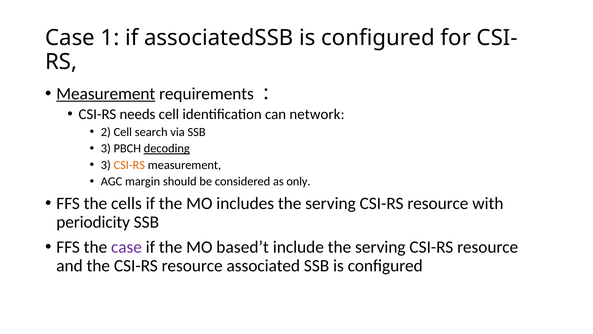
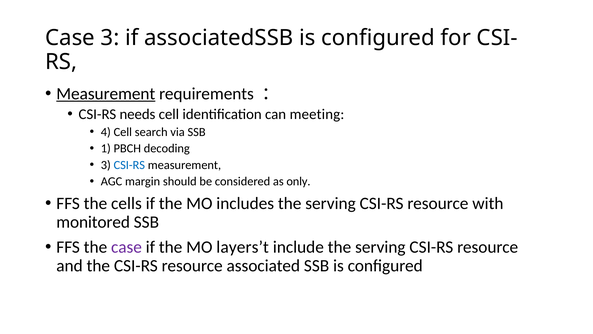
Case 1: 1 -> 3
network: network -> meeting
2: 2 -> 4
3 at (106, 148): 3 -> 1
decoding underline: present -> none
CSI-RS at (129, 165) colour: orange -> blue
periodicity: periodicity -> monitored
based’t: based’t -> layers’t
